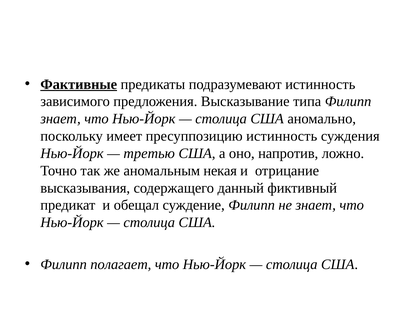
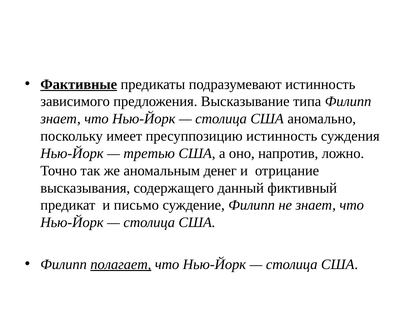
некая: некая -> денег
обещал: обещал -> письмо
полагает underline: none -> present
